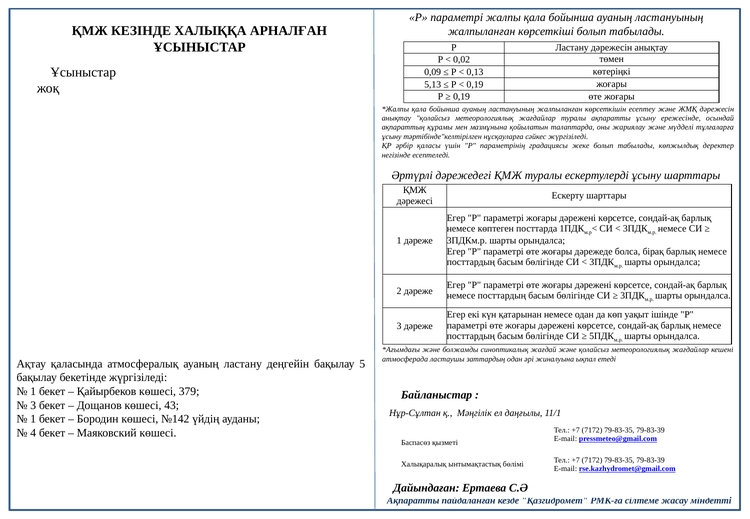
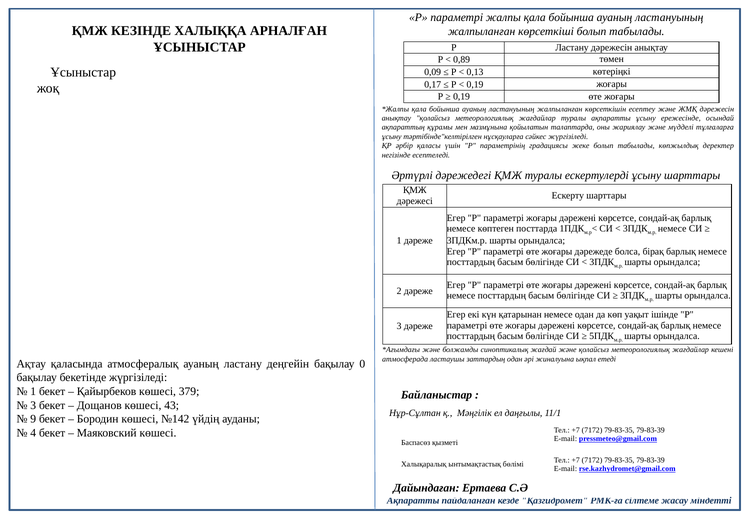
0,02: 0,02 -> 0,89
5,13: 5,13 -> 0,17
5: 5 -> 0
1 at (33, 419): 1 -> 9
